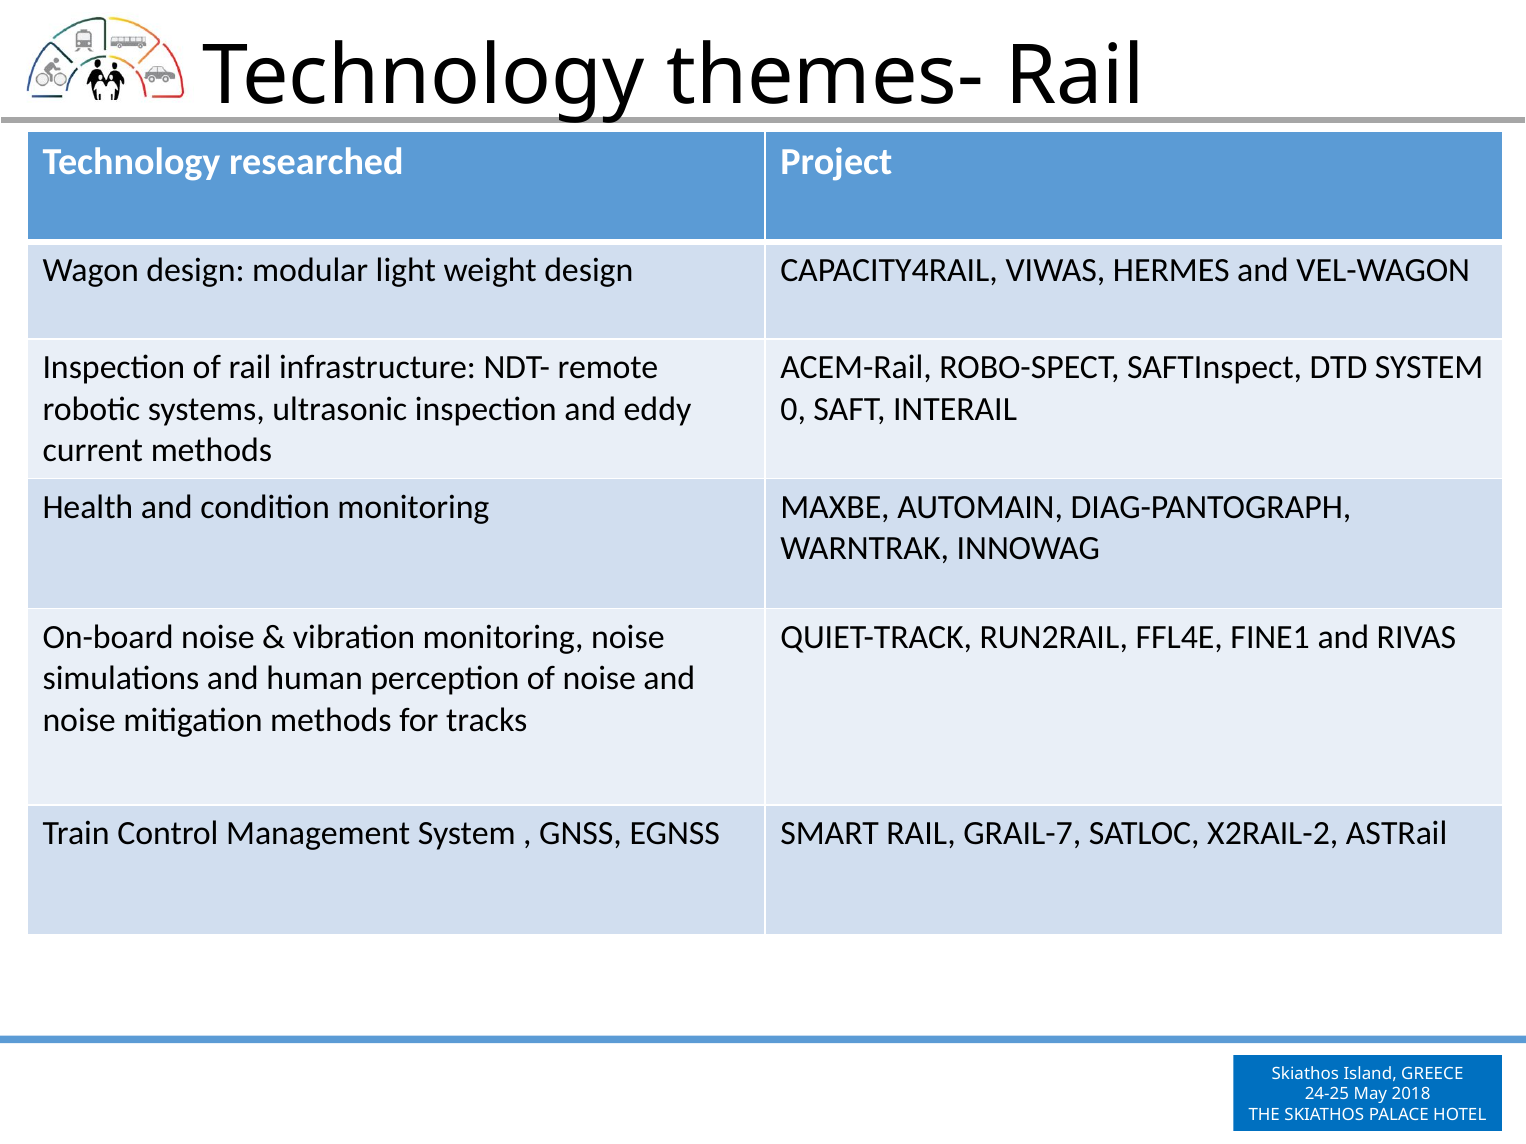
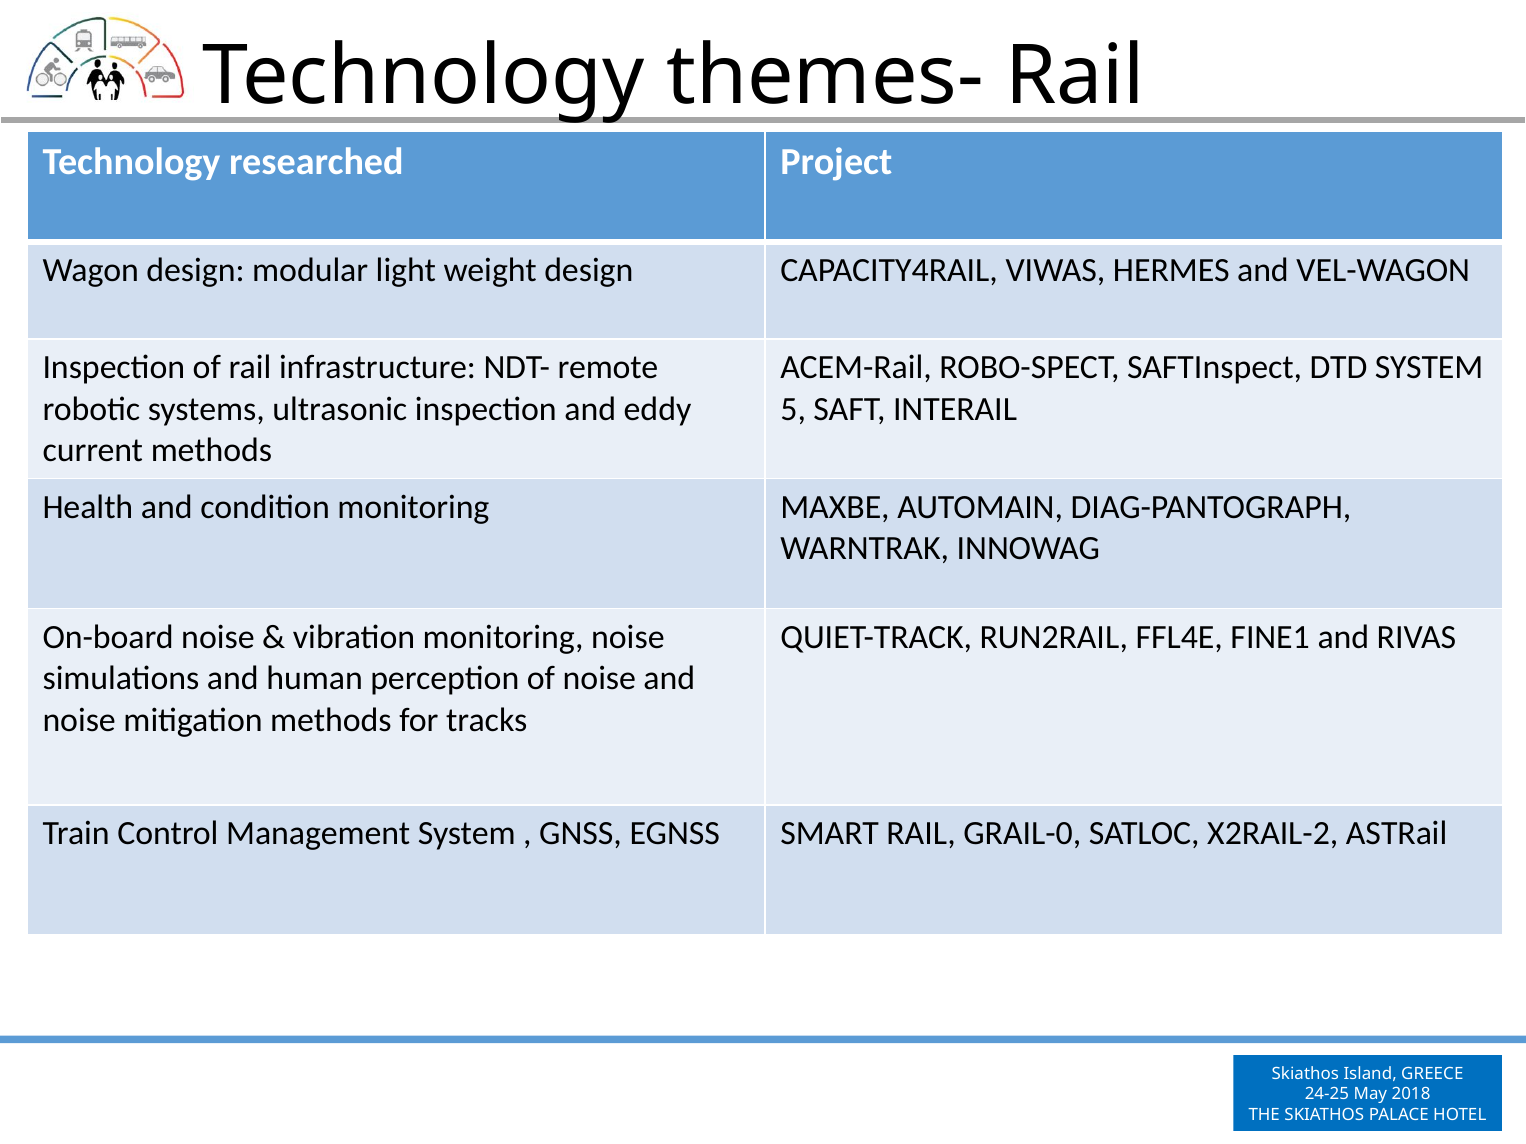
0: 0 -> 5
GRAIL-7: GRAIL-7 -> GRAIL-0
